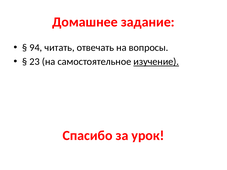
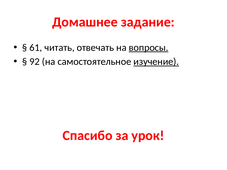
94: 94 -> 61
вопросы underline: none -> present
23: 23 -> 92
